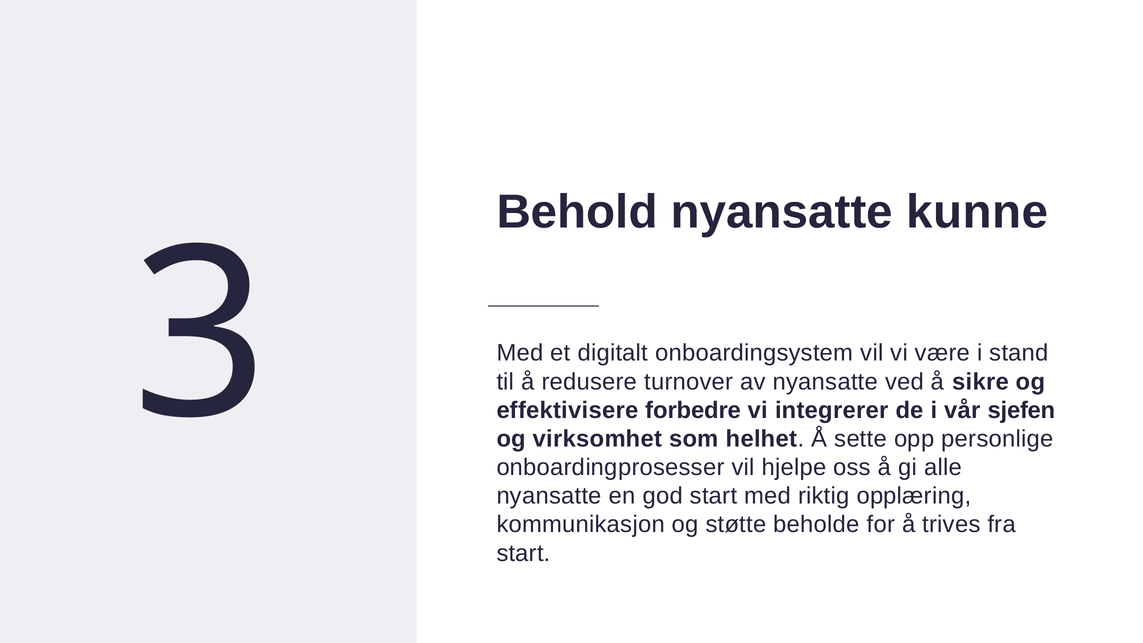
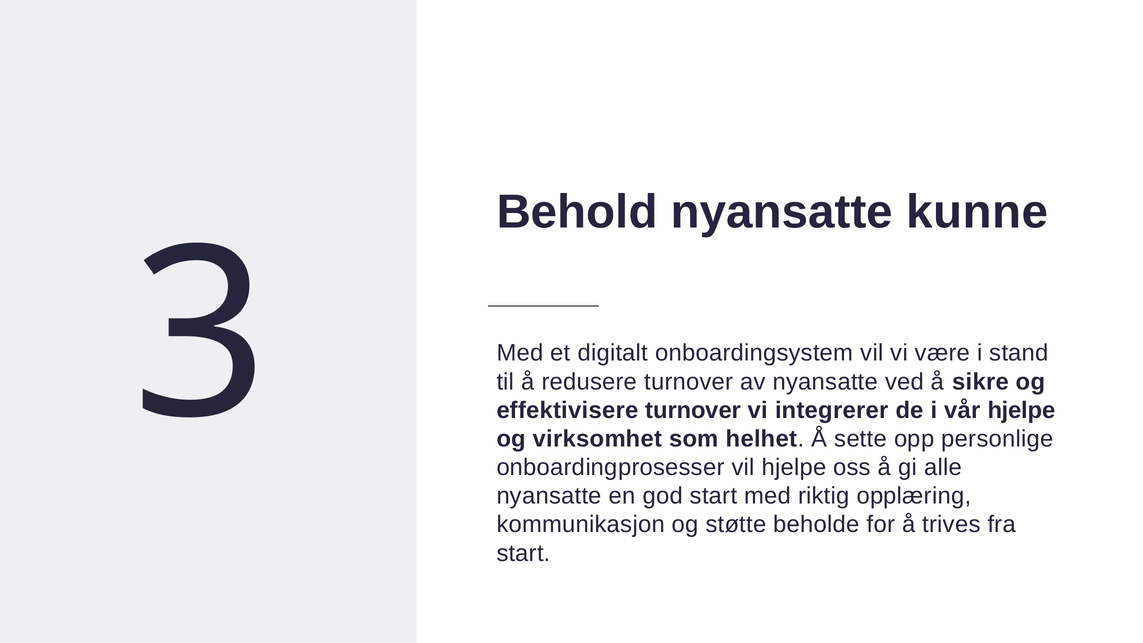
effektivisere forbedre: forbedre -> turnover
vår sjefen: sjefen -> hjelpe
